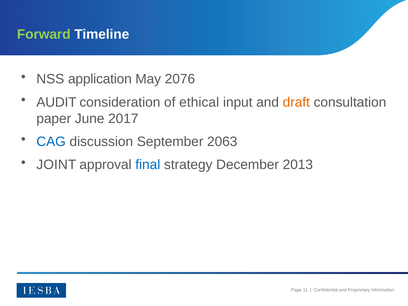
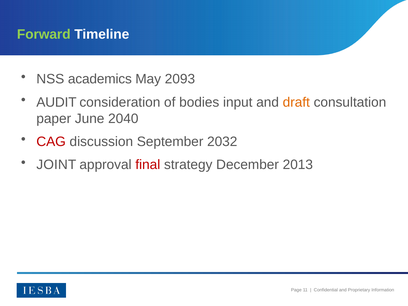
application: application -> academics
2076: 2076 -> 2093
ethical: ethical -> bodies
2017: 2017 -> 2040
CAG colour: blue -> red
2063: 2063 -> 2032
final colour: blue -> red
